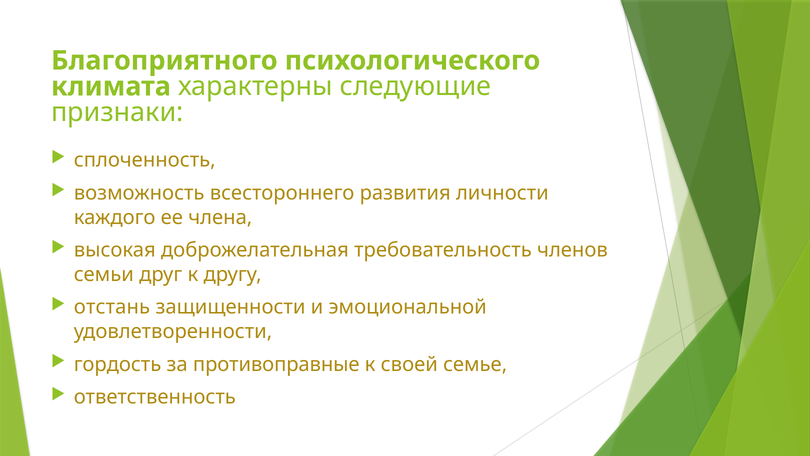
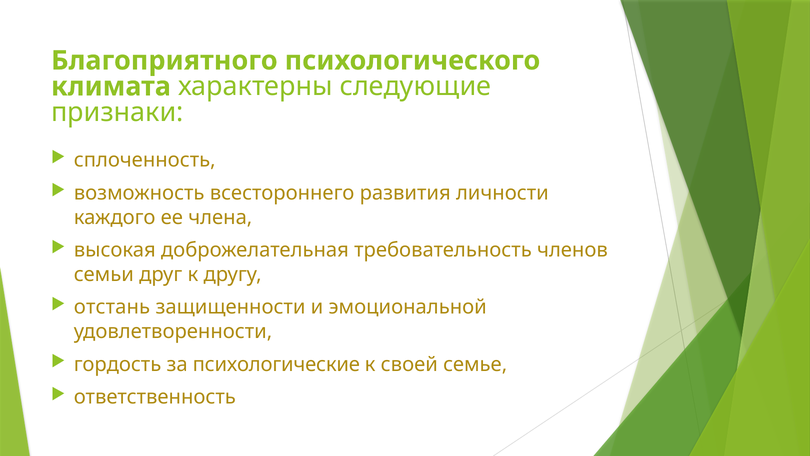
противоправные: противоправные -> психологические
